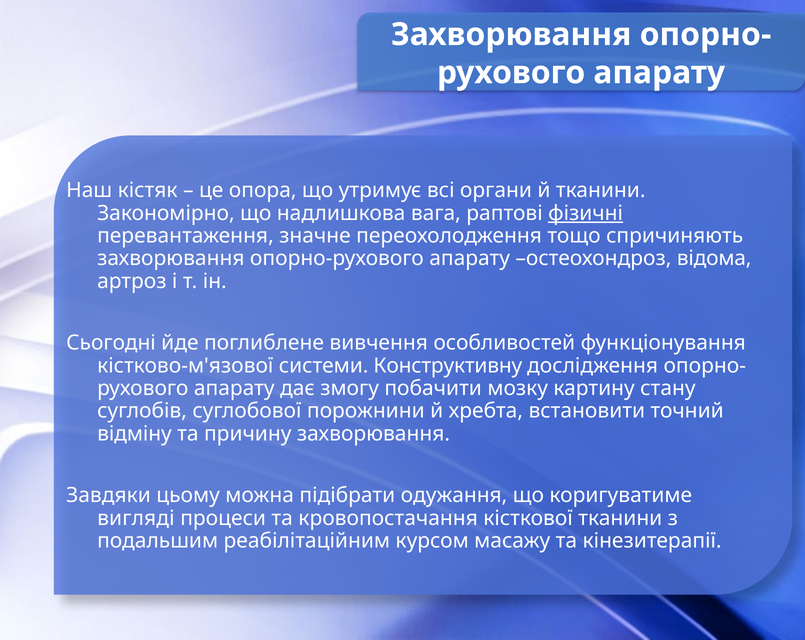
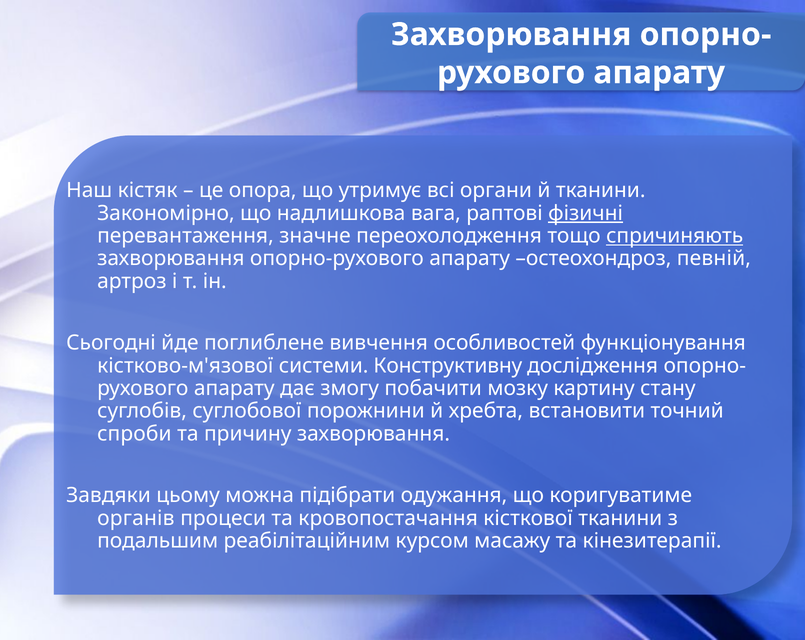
спричиняють underline: none -> present
відома: відома -> певнiй
відміну: відміну -> спроби
вигляді: вигляді -> органів
